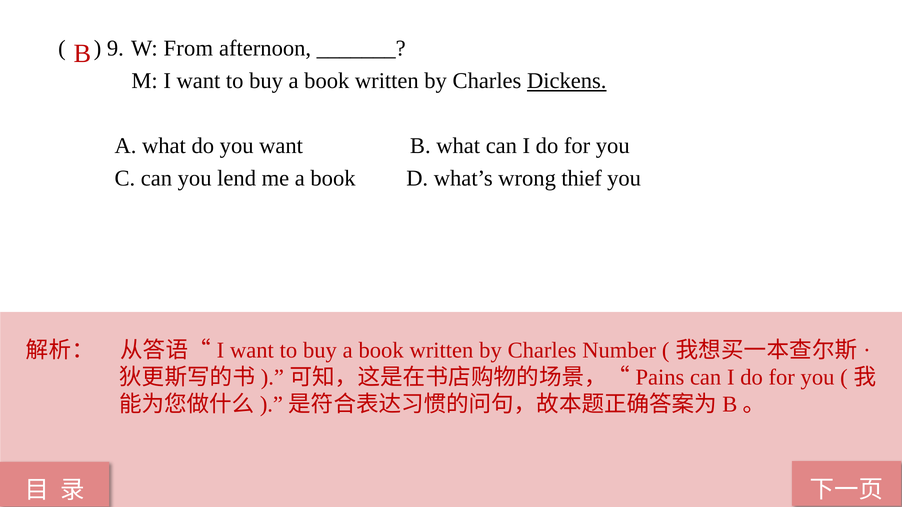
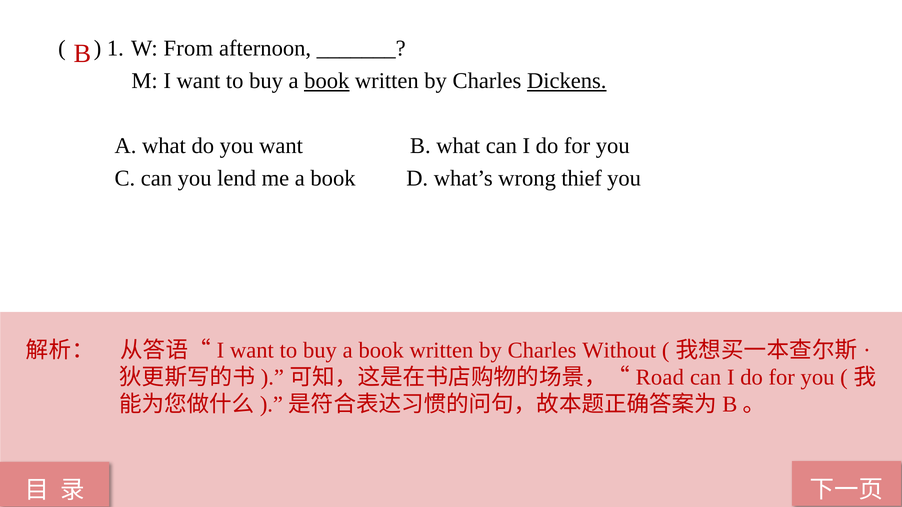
9: 9 -> 1
book at (327, 81) underline: none -> present
Number: Number -> Without
Pains: Pains -> Road
